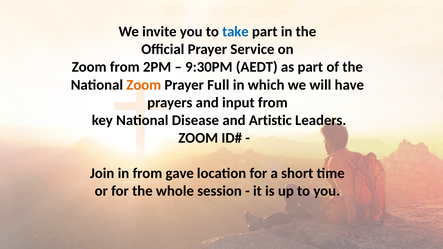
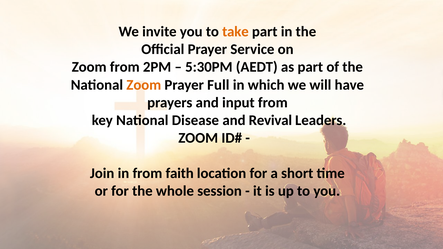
take colour: blue -> orange
9:30PM: 9:30PM -> 5:30PM
Artistic: Artistic -> Revival
gave: gave -> faith
